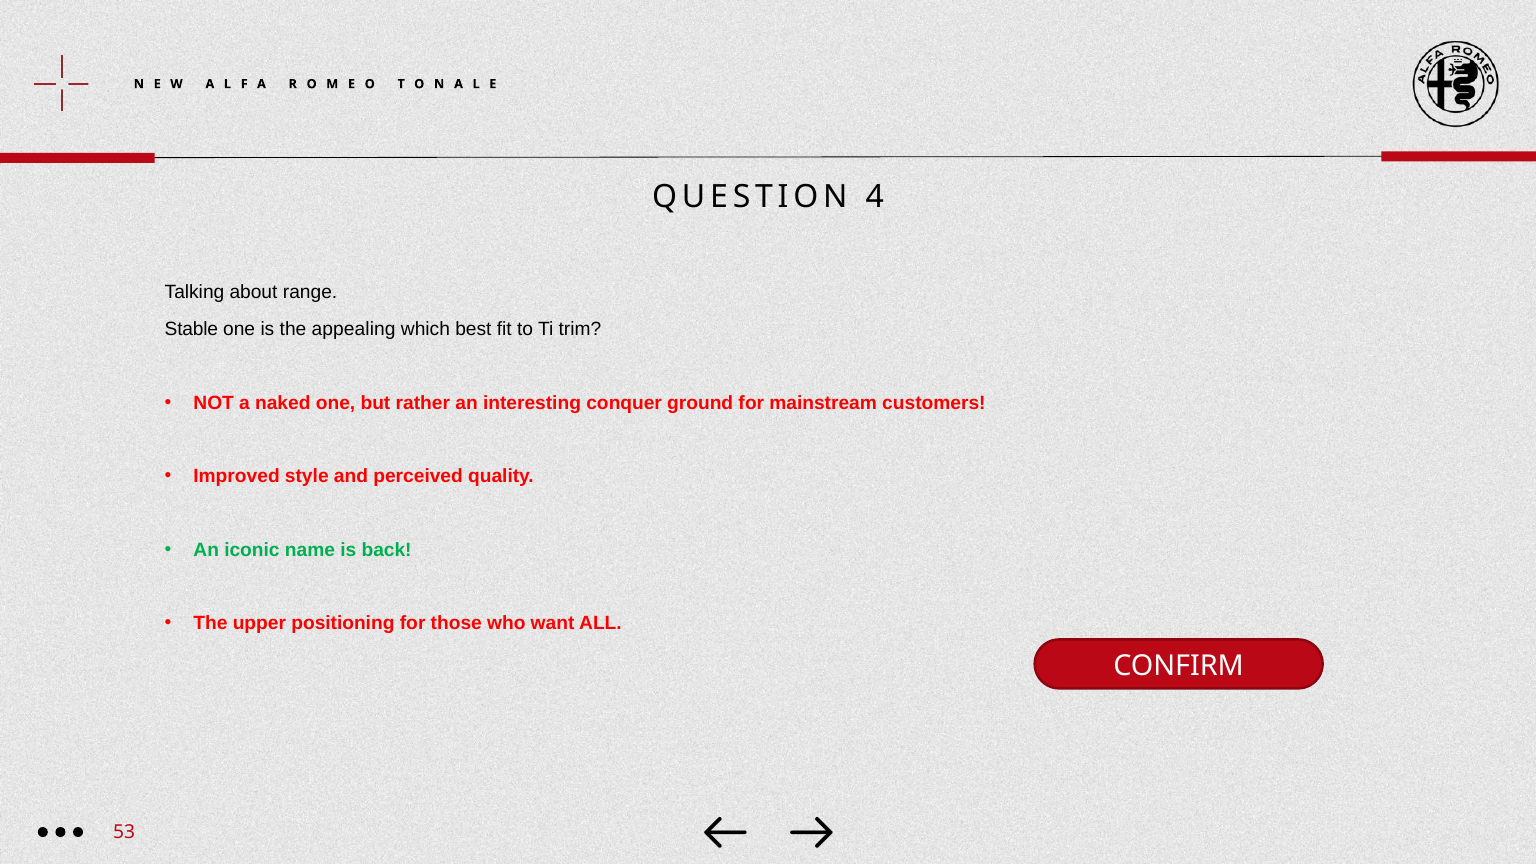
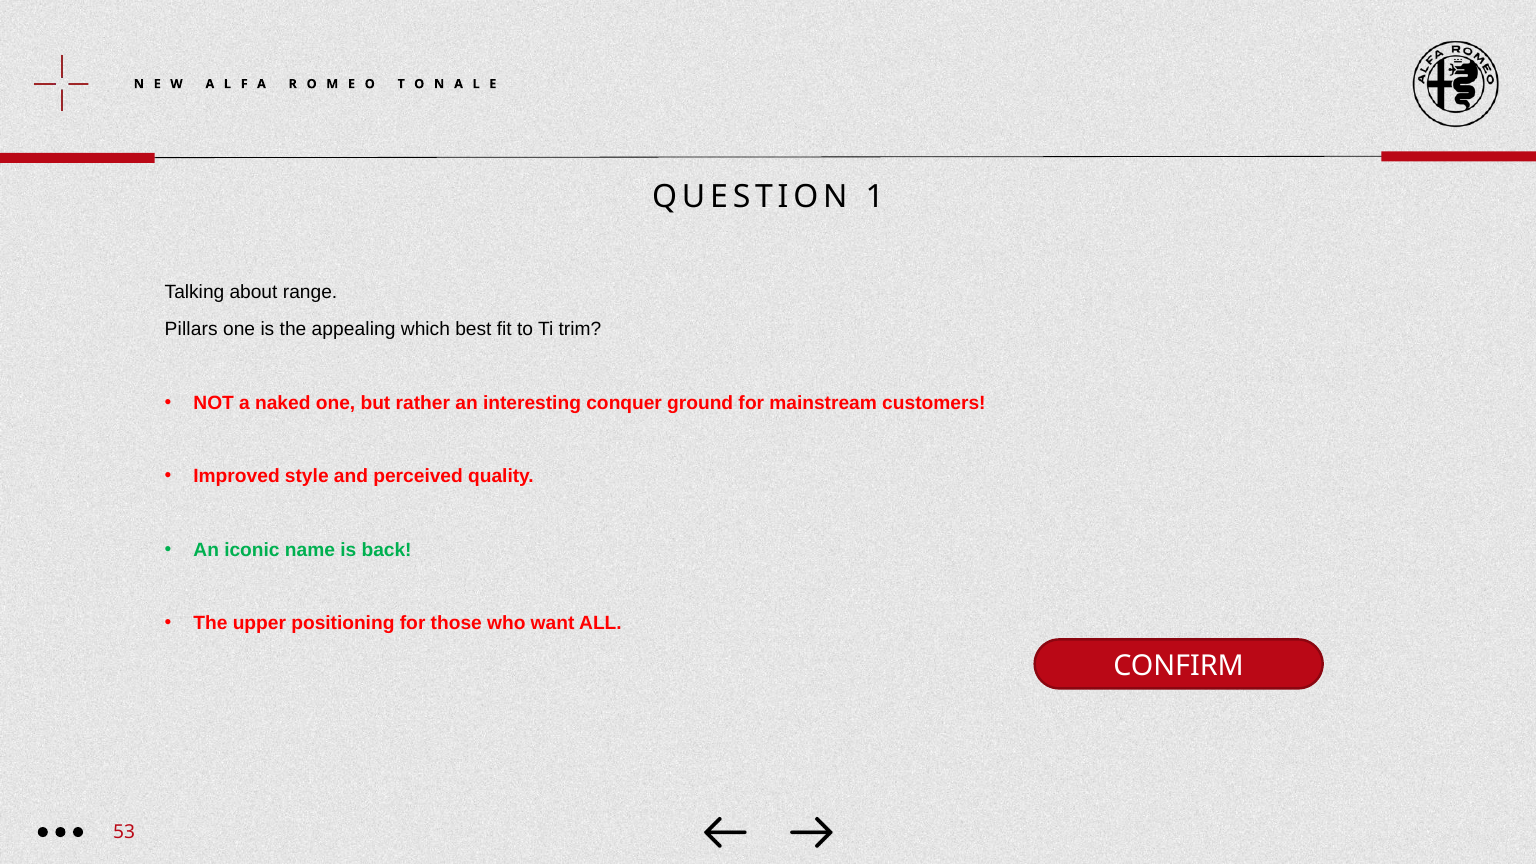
4: 4 -> 1
Stable: Stable -> Pillars
